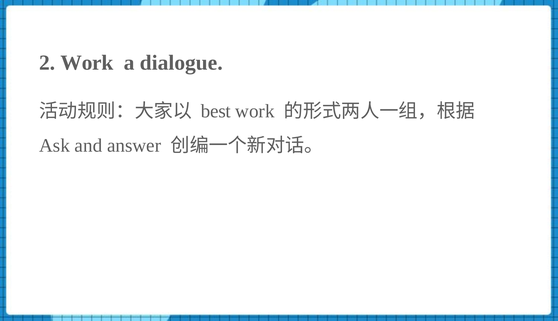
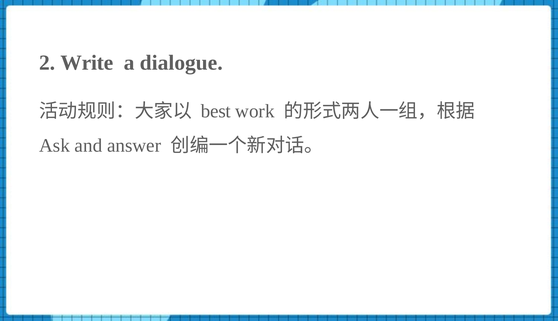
2 Work: Work -> Write
